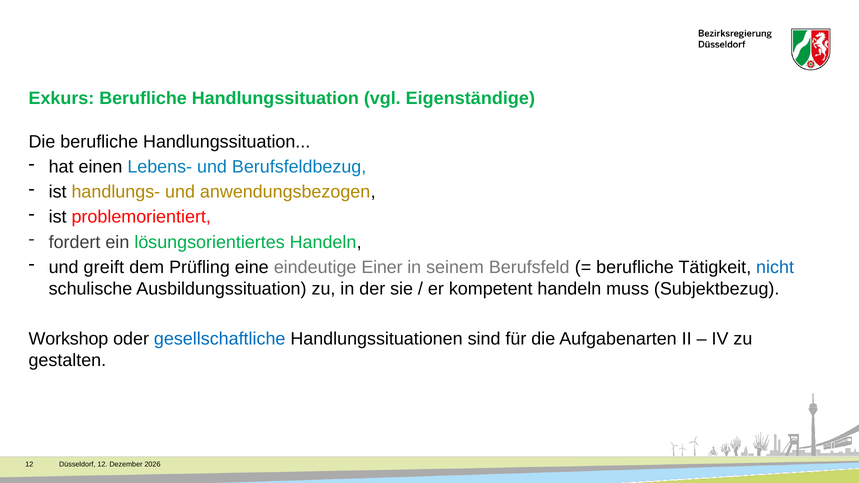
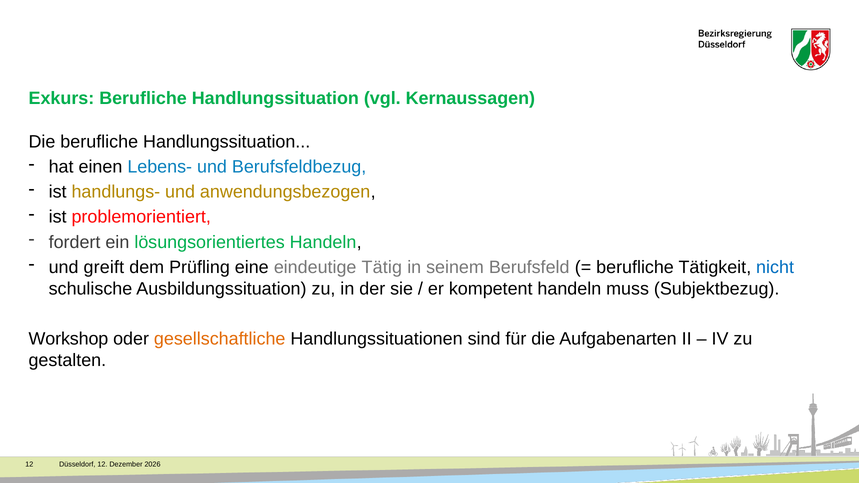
Eigenständige: Eigenständige -> Kernaussagen
Einer: Einer -> Tätig
gesellschaftliche colour: blue -> orange
